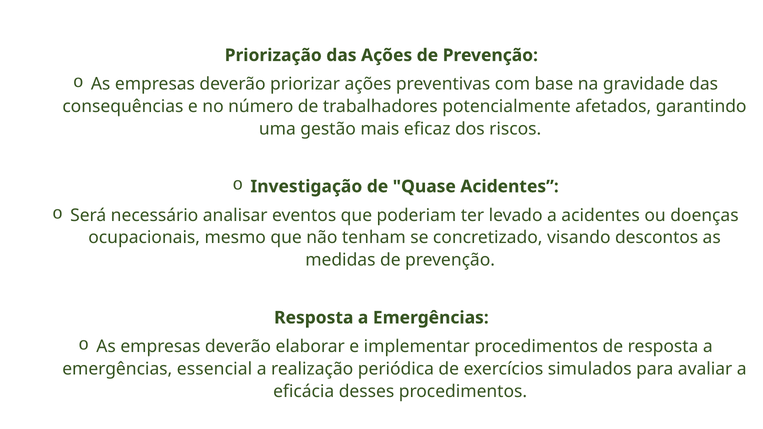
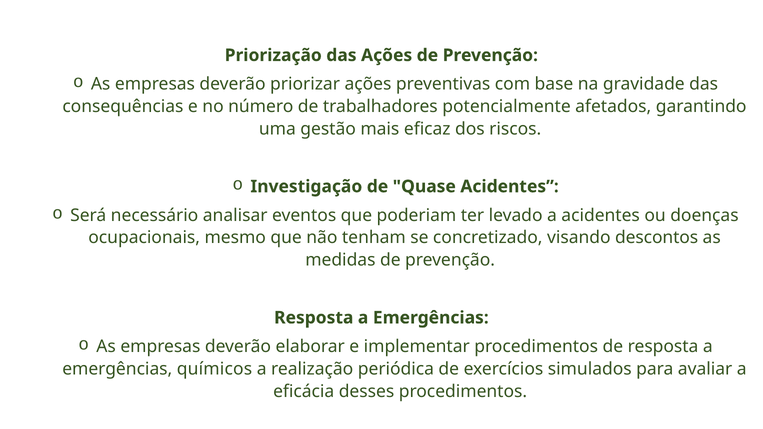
essencial: essencial -> químicos
